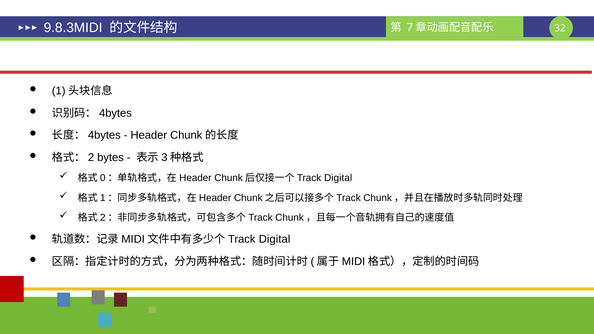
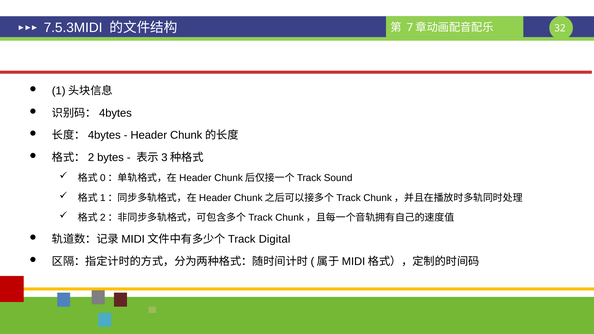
9.8.3MIDI: 9.8.3MIDI -> 7.5.3MIDI
Digital at (338, 178): Digital -> Sound
